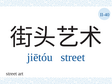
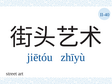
jiētóu street: street -> zhīyù
